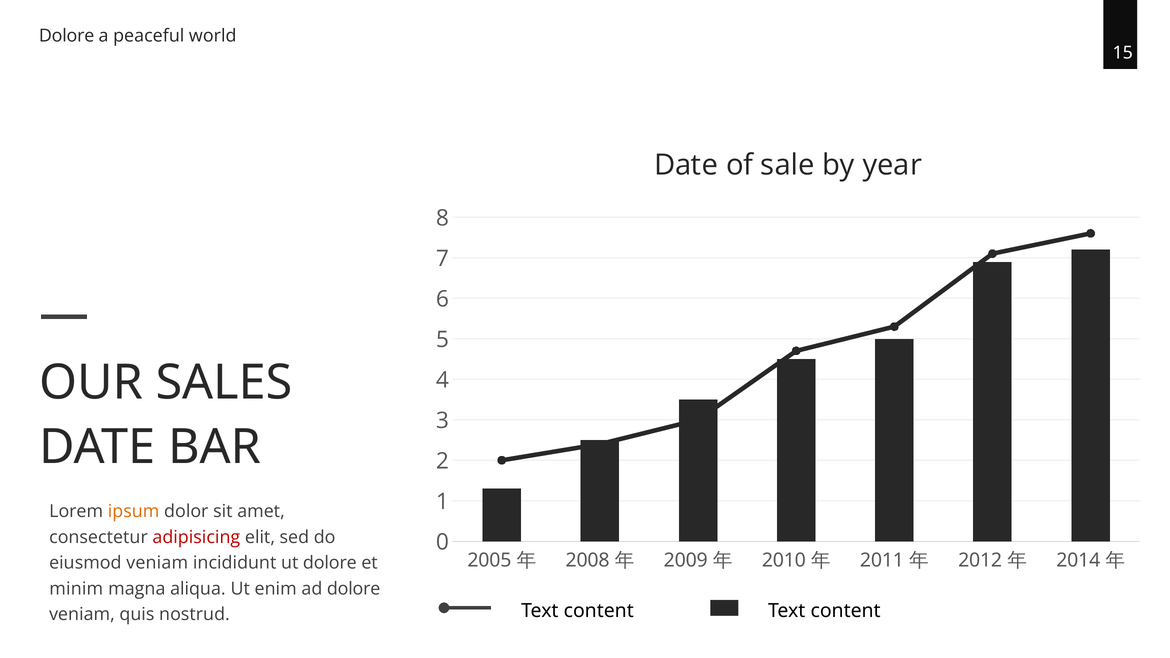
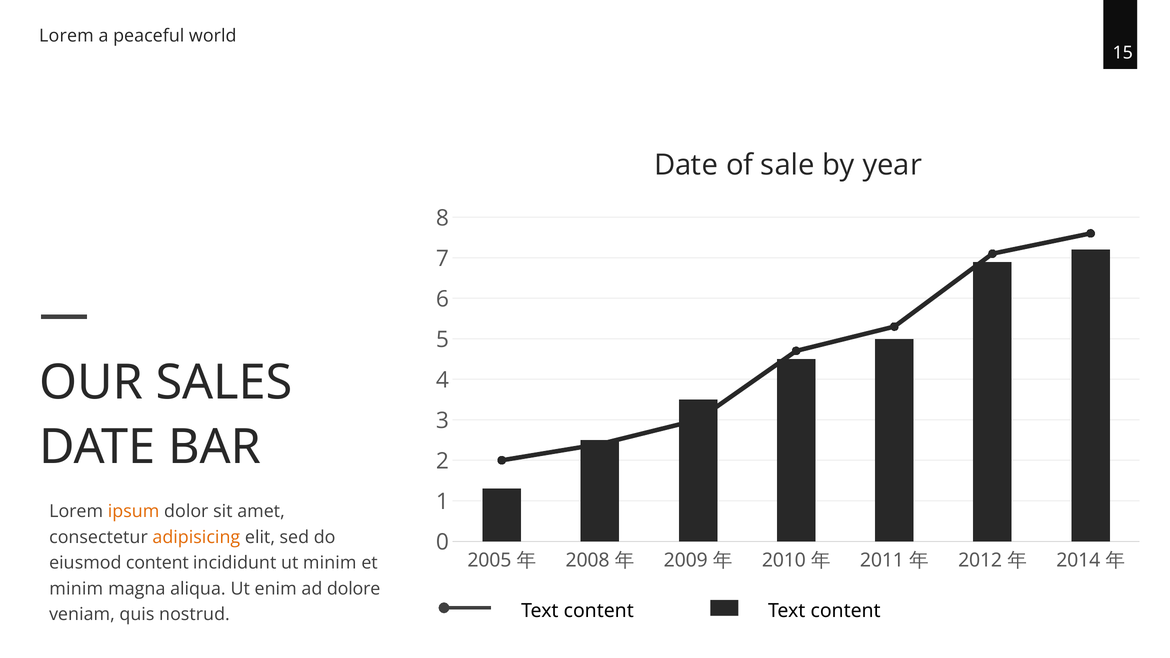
Dolore at (67, 36): Dolore -> Lorem
adipisicing colour: red -> orange
eiusmod veniam: veniam -> content
ut dolore: dolore -> minim
